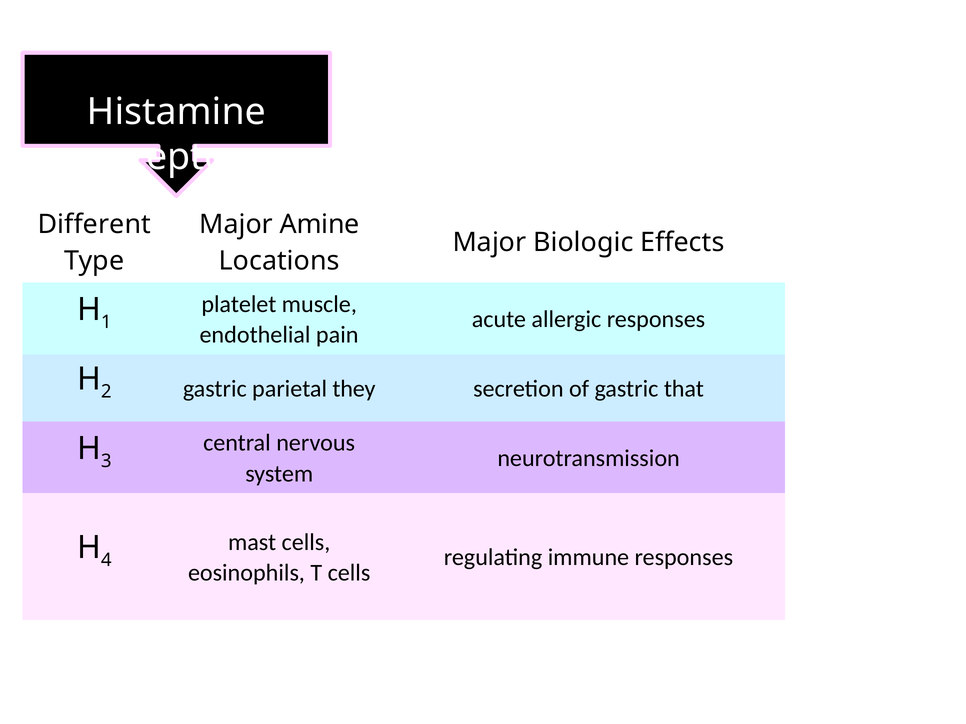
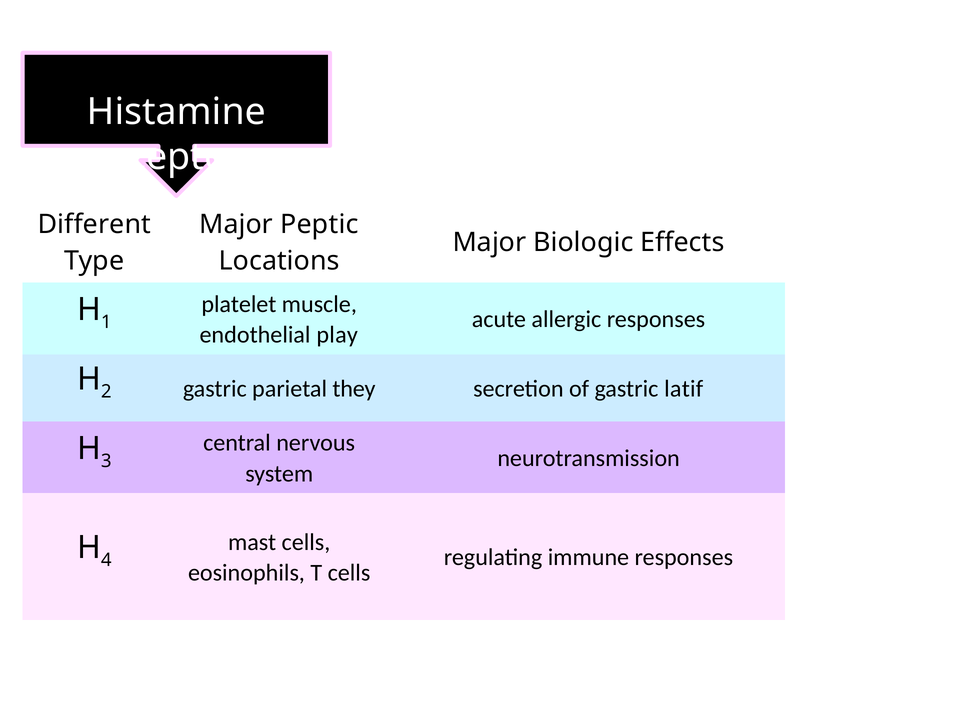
Amine: Amine -> Peptic
pain: pain -> play
that: that -> latif
